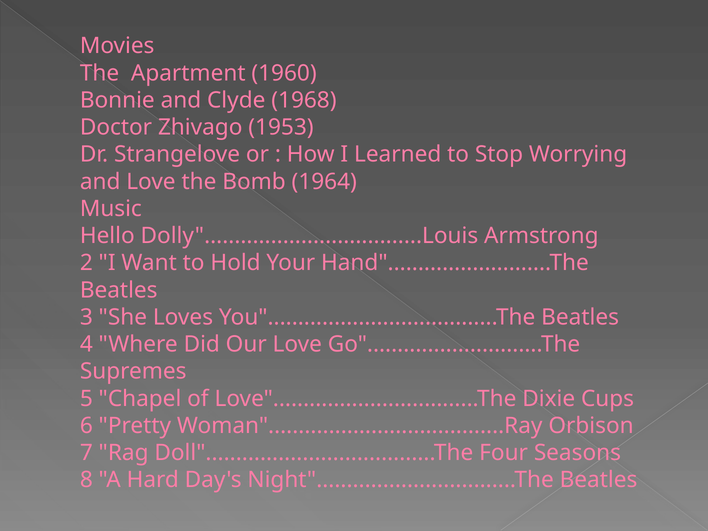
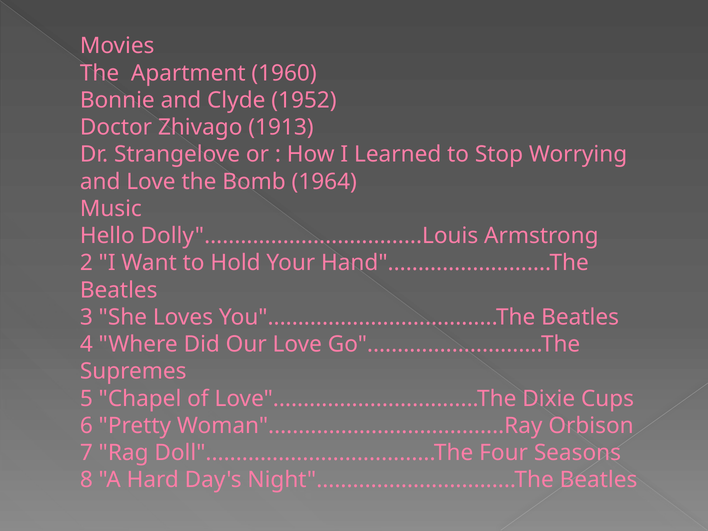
1968: 1968 -> 1952
1953: 1953 -> 1913
